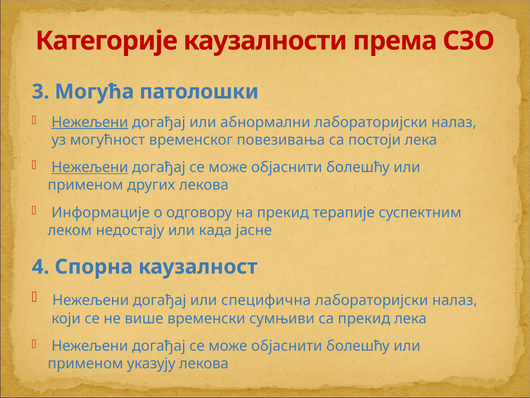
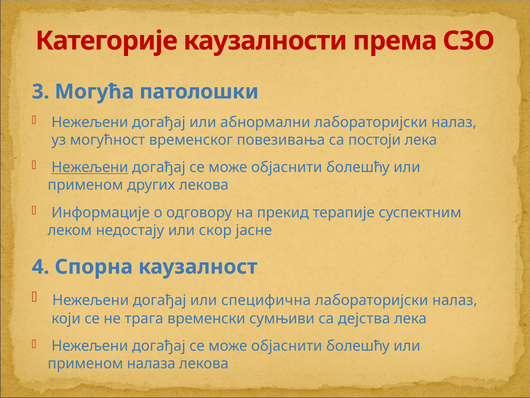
Нежељени at (90, 122) underline: present -> none
када: када -> скор
више: више -> трага
са прекид: прекид -> дејства
указују: указују -> налаза
